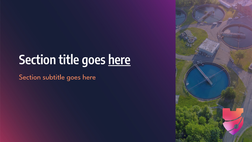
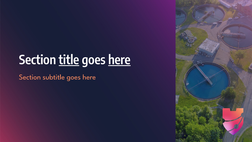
title underline: none -> present
